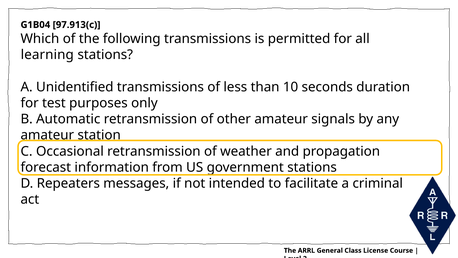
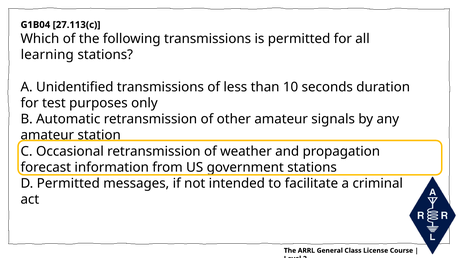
97.913(c: 97.913(c -> 27.113(c
D Repeaters: Repeaters -> Permitted
